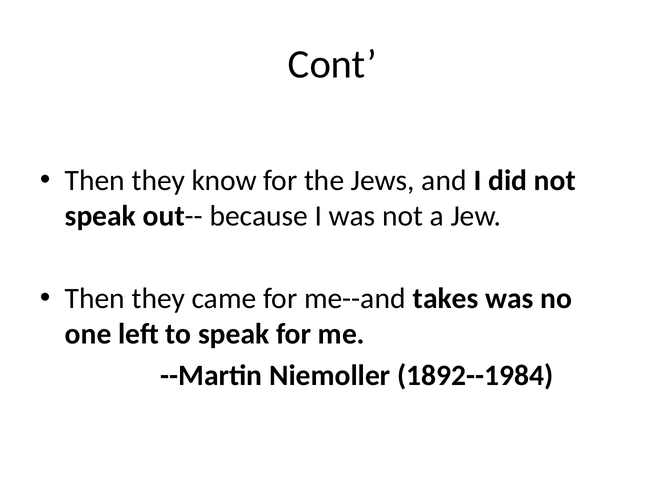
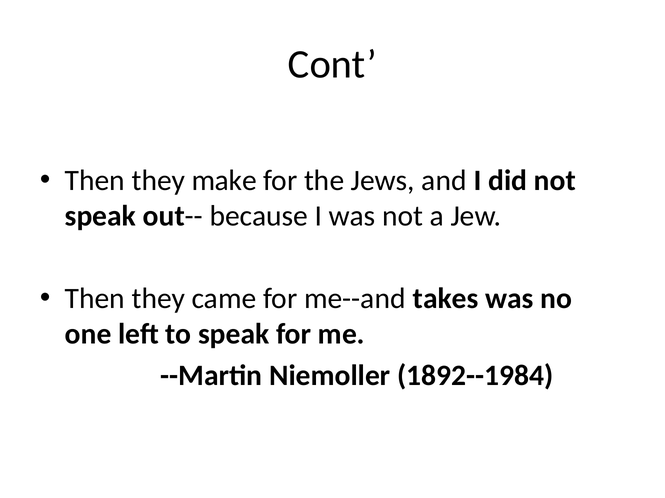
know: know -> make
